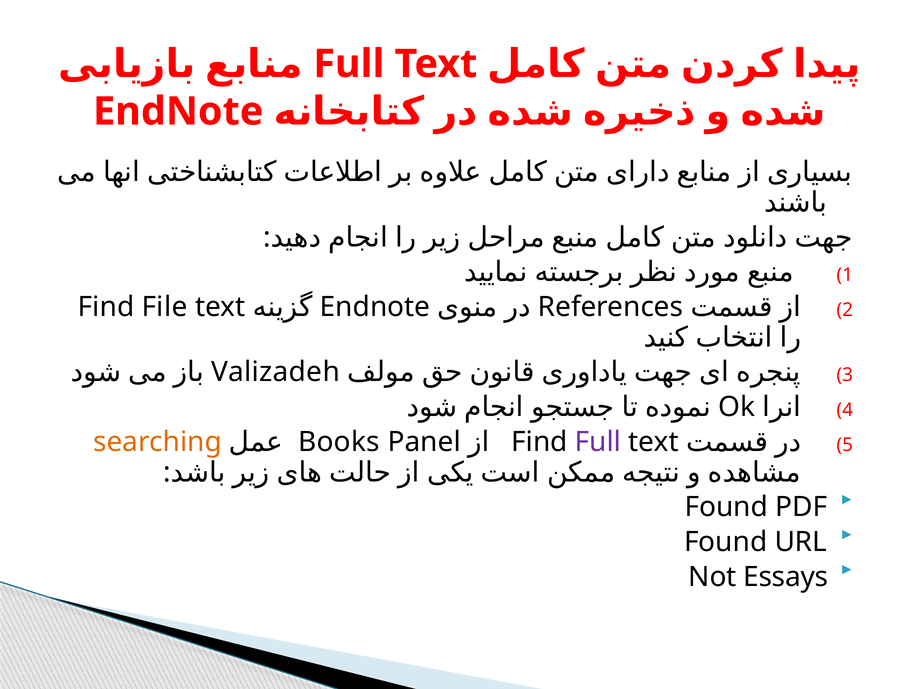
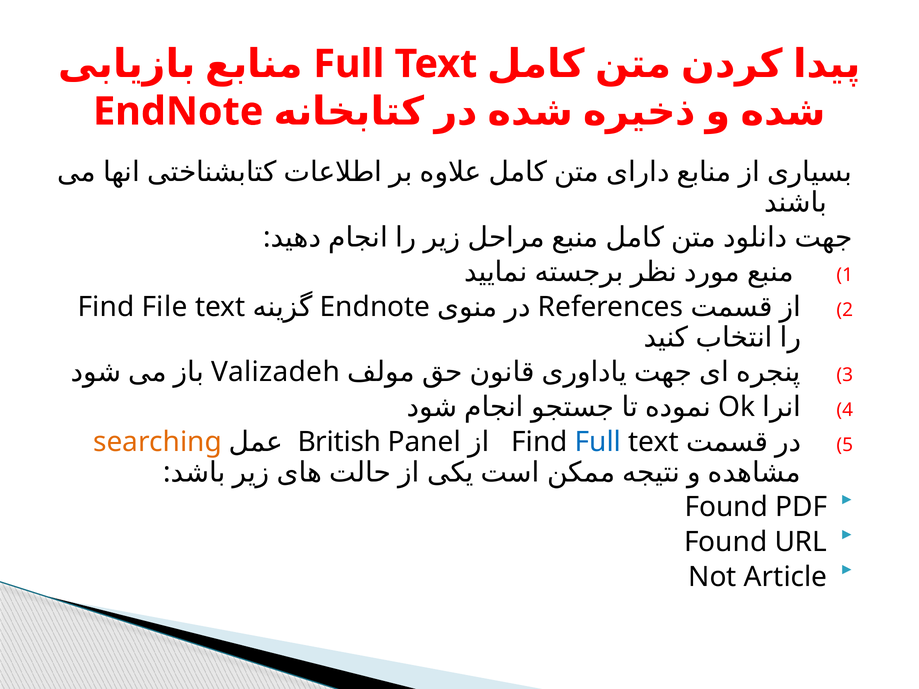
Books: Books -> British
Full at (598, 442) colour: purple -> blue
Essays: Essays -> Article
